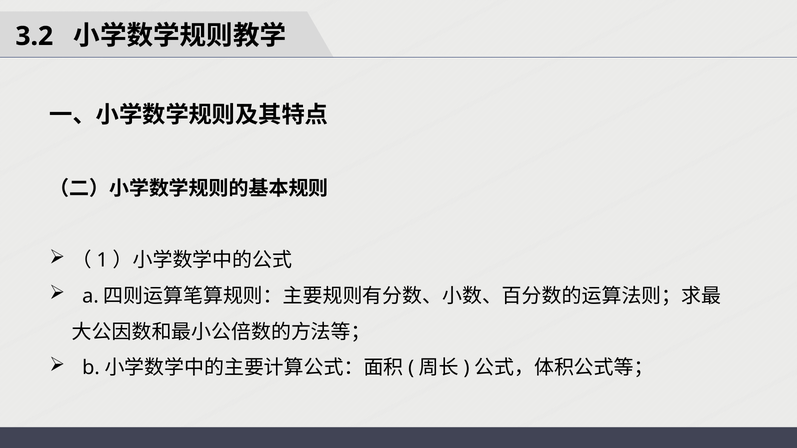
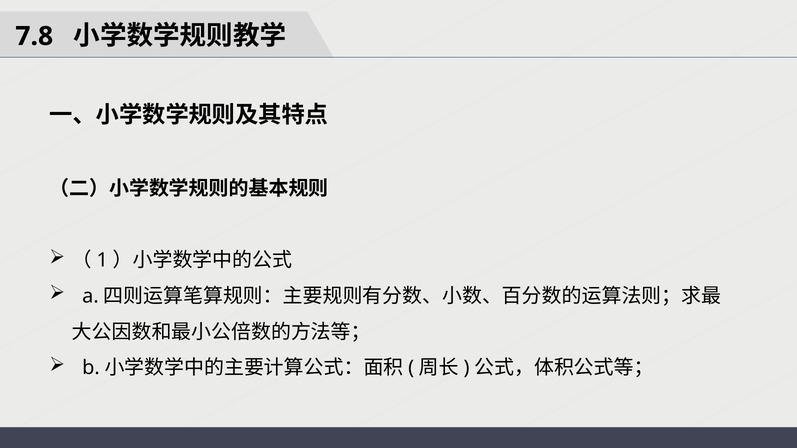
3.2: 3.2 -> 7.8
